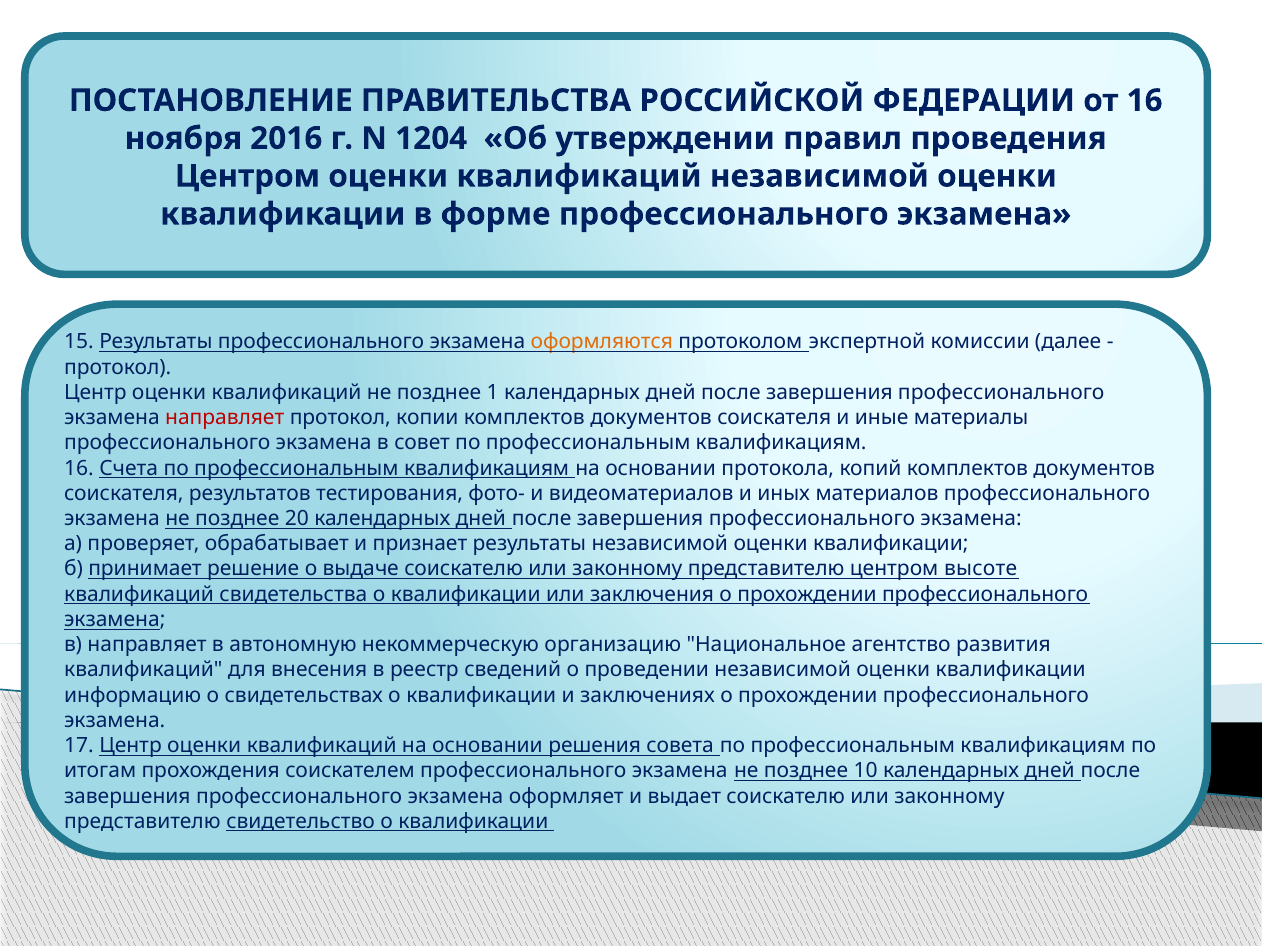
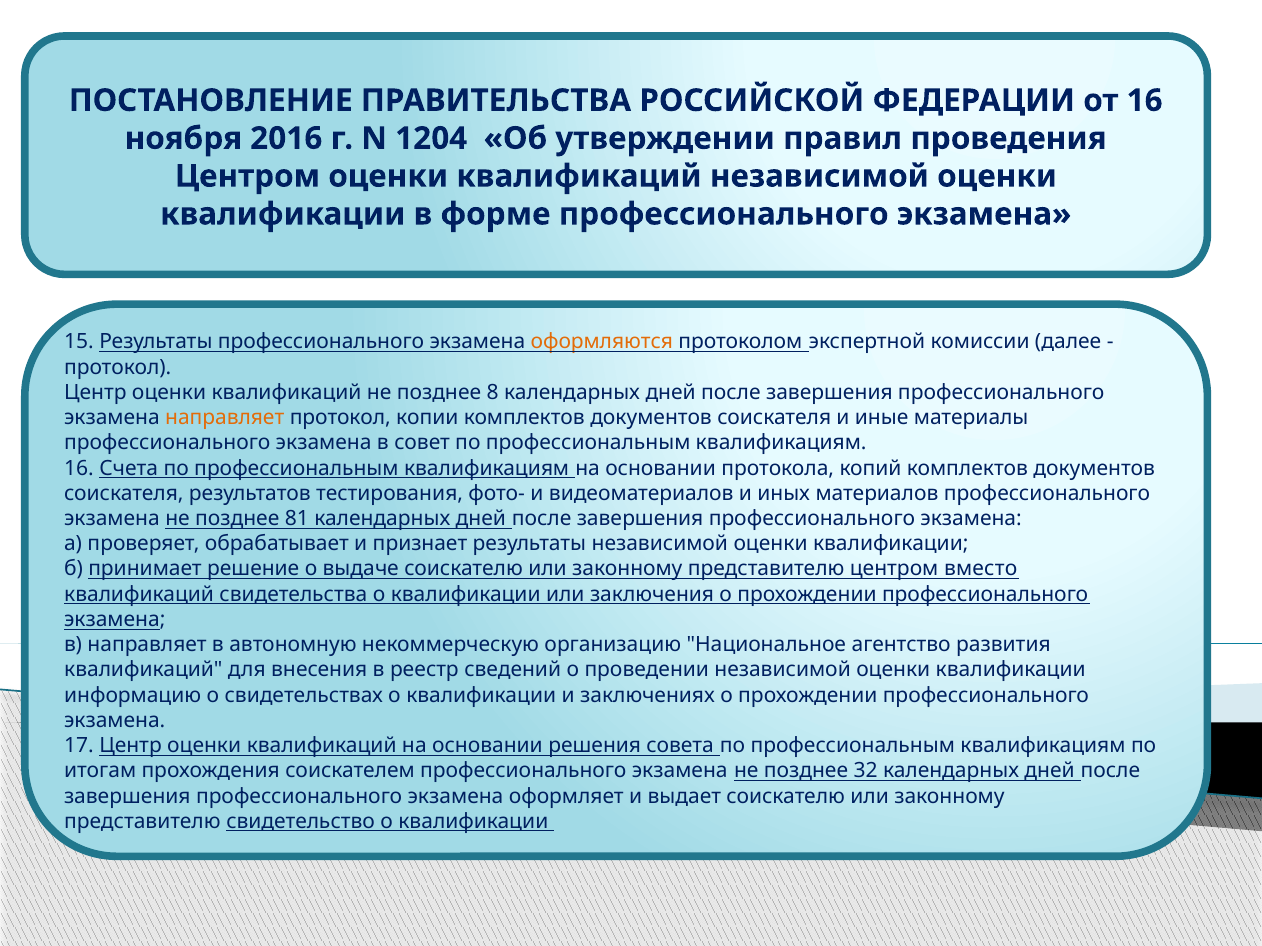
1: 1 -> 8
направляет at (225, 418) colour: red -> orange
20: 20 -> 81
высоте: высоте -> вместо
10: 10 -> 32
